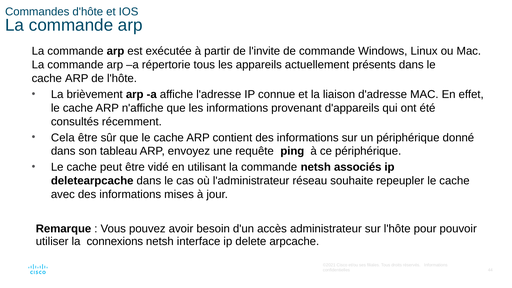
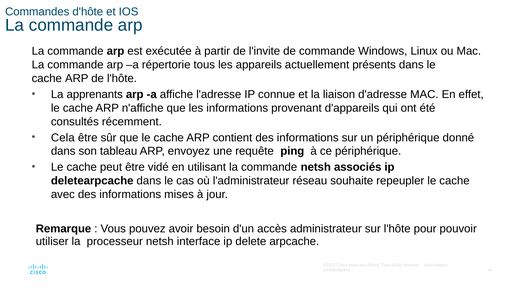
brièvement: brièvement -> apprenants
connexions: connexions -> processeur
